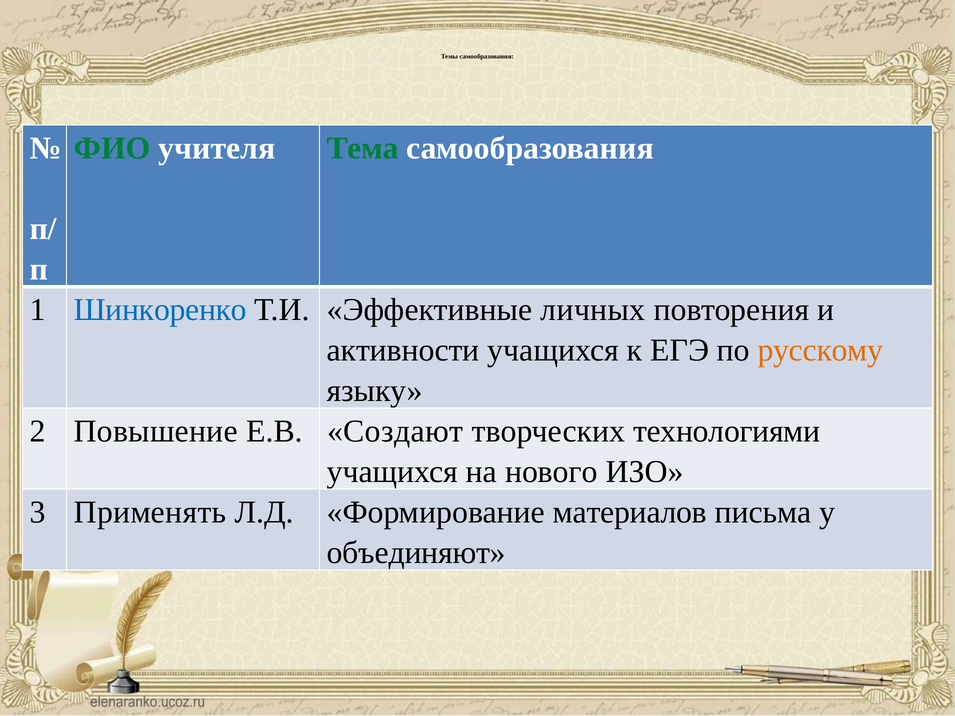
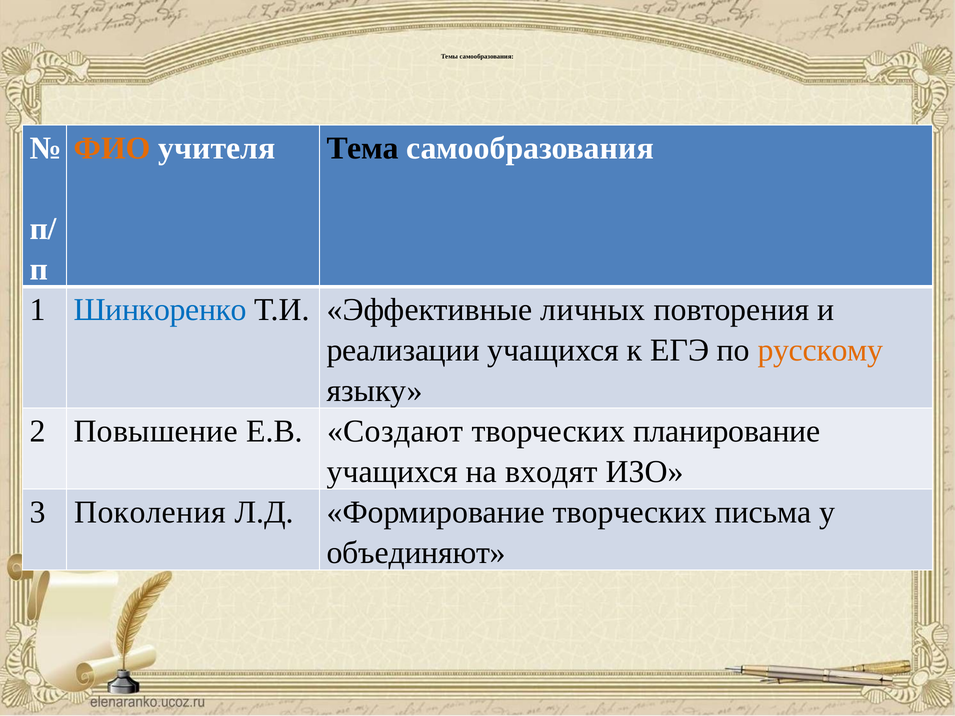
ФИО colour: green -> orange
Тема colour: green -> black
активности: активности -> реализации
технологиями: технологиями -> планирование
нового: нового -> входят
Применять: Применять -> Поколения
Формирование материалов: материалов -> творческих
